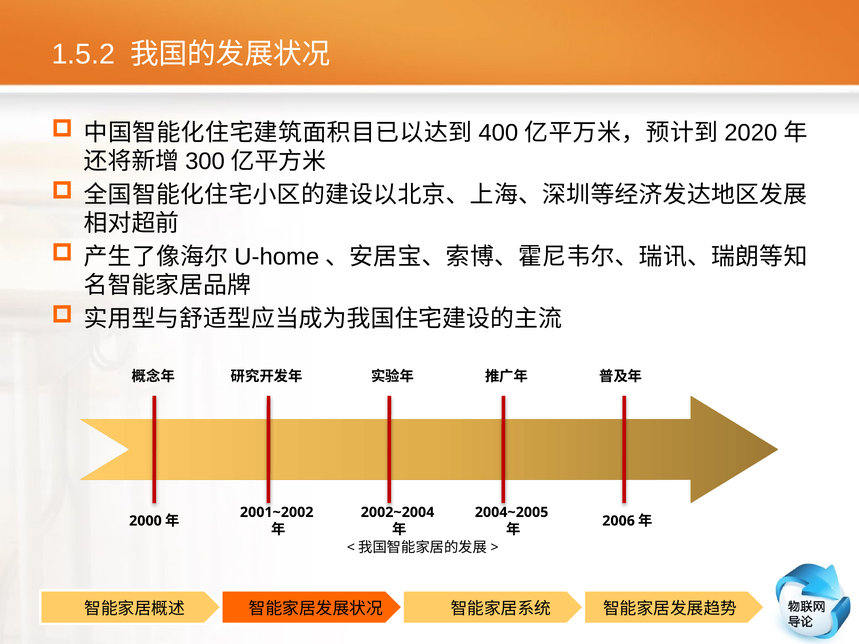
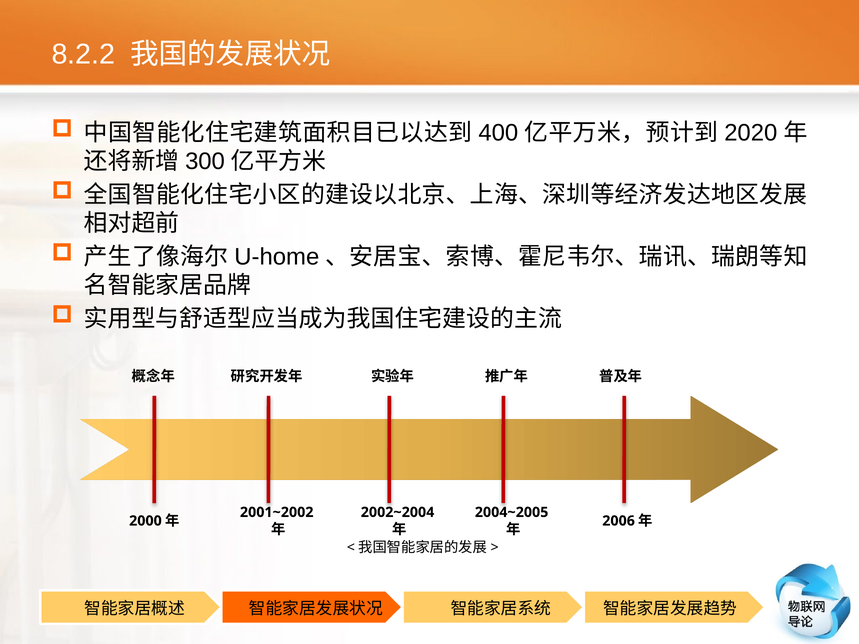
1.5.2: 1.5.2 -> 8.2.2
